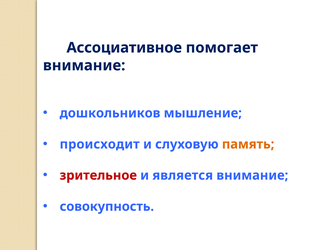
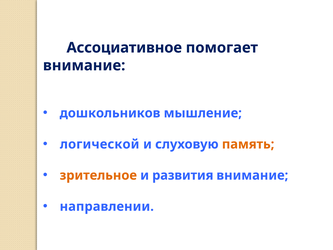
происходит: происходит -> логической
зрительное colour: red -> orange
является: является -> развития
совокупность: совокупность -> направлении
